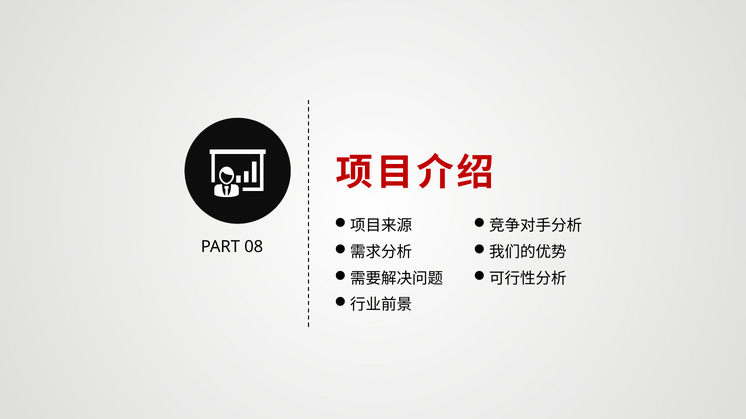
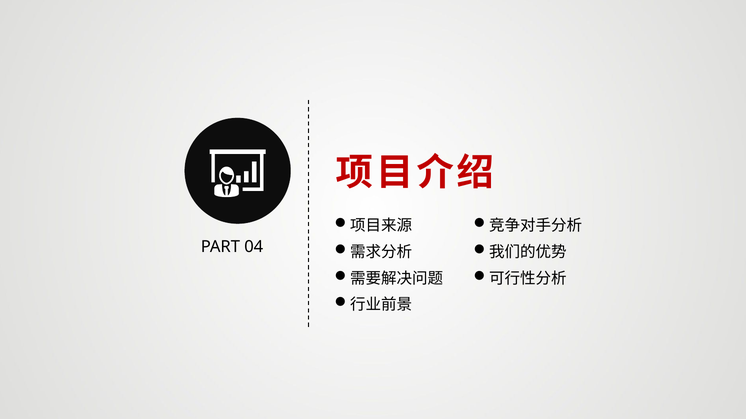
08: 08 -> 04
